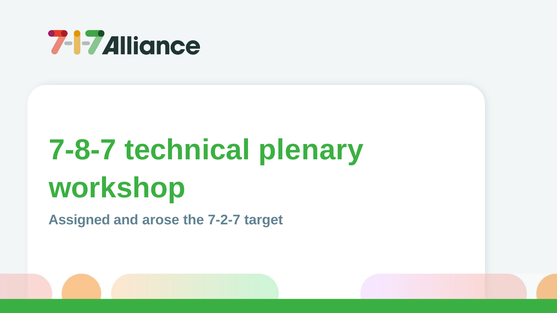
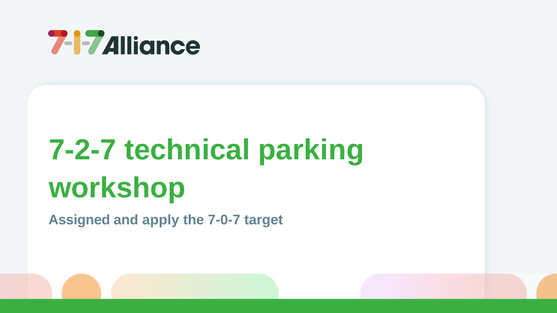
7-8-7: 7-8-7 -> 7-2-7
plenary: plenary -> parking
arose: arose -> apply
7-2-7: 7-2-7 -> 7-0-7
